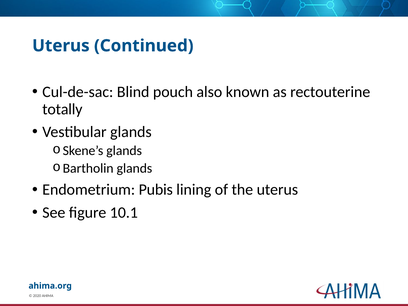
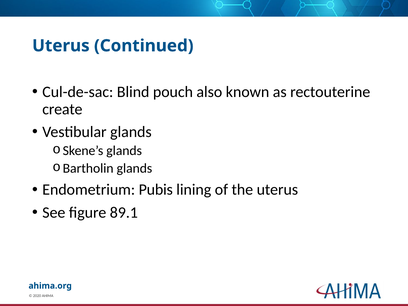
totally: totally -> create
10.1: 10.1 -> 89.1
